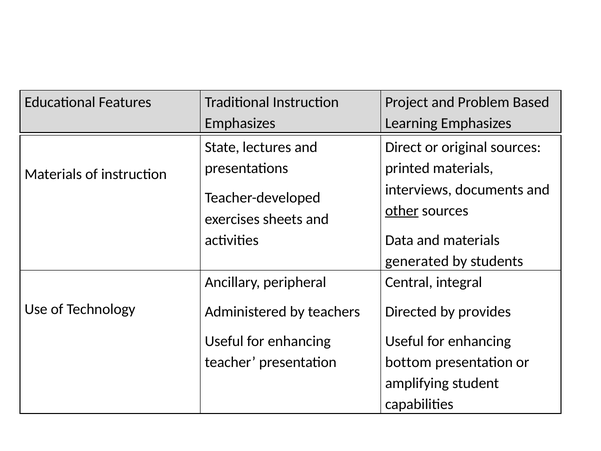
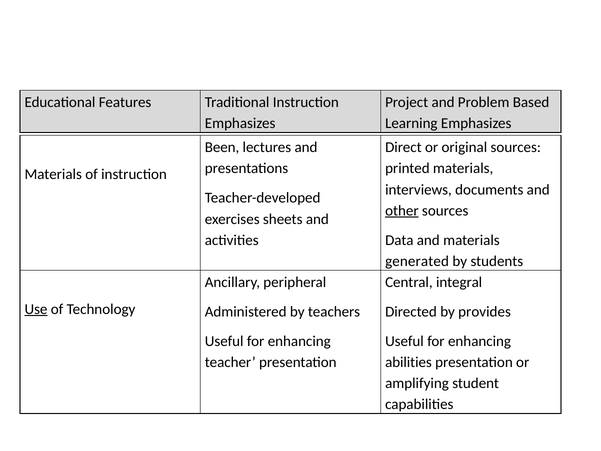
State: State -> Been
Use underline: none -> present
bottom: bottom -> abilities
